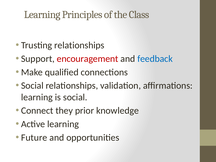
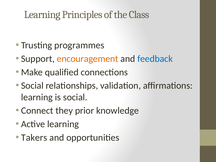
Trusting relationships: relationships -> programmes
encouragement colour: red -> orange
Future: Future -> Takers
